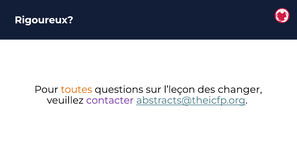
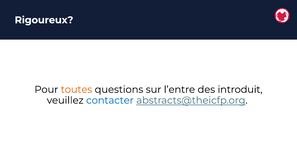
l’leçon: l’leçon -> l’entre
changer: changer -> introduit
contacter colour: purple -> blue
